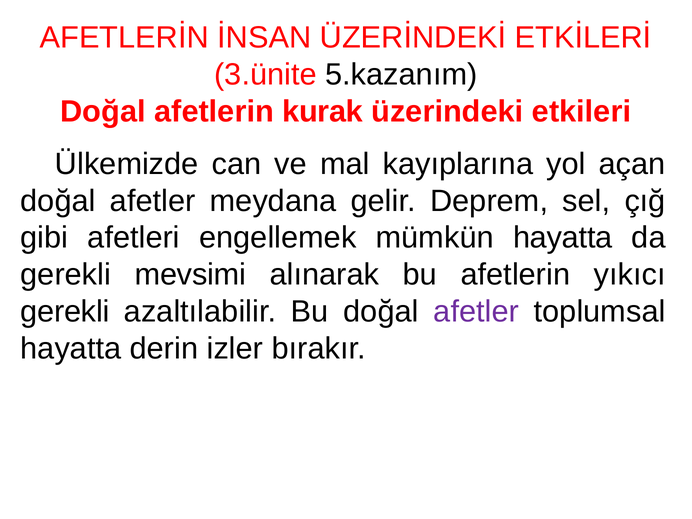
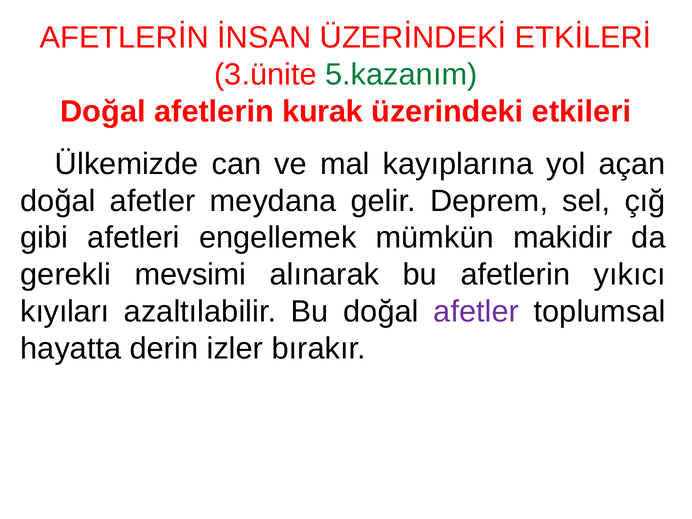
5.kazanım colour: black -> green
mümkün hayatta: hayatta -> makidir
gerekli at (65, 312): gerekli -> kıyıları
